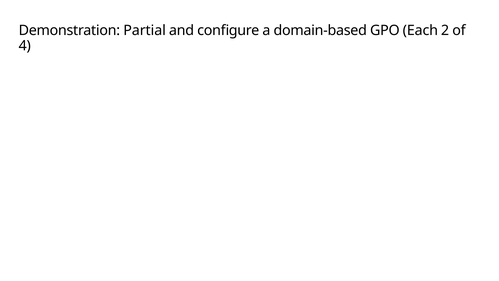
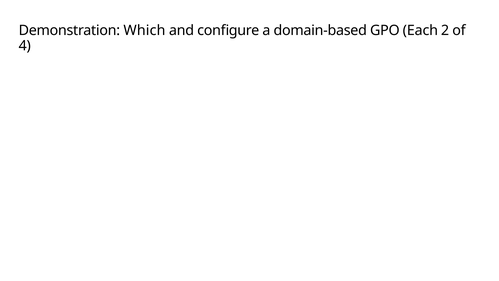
Partial: Partial -> Which
